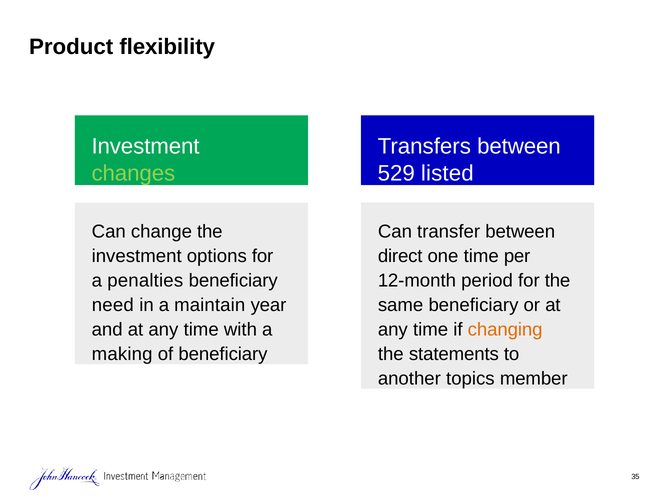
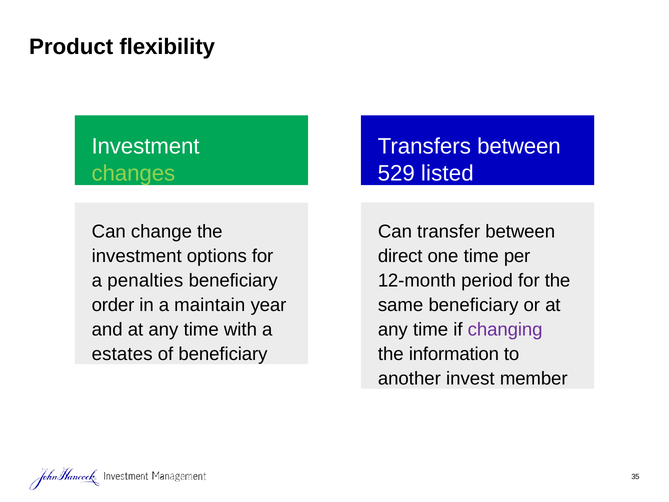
need: need -> order
changing colour: orange -> purple
making: making -> estates
statements: statements -> information
topics: topics -> invest
